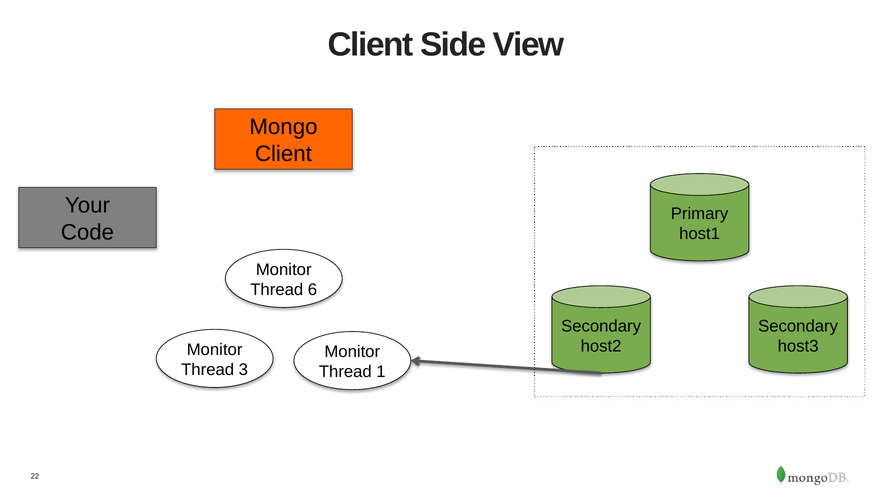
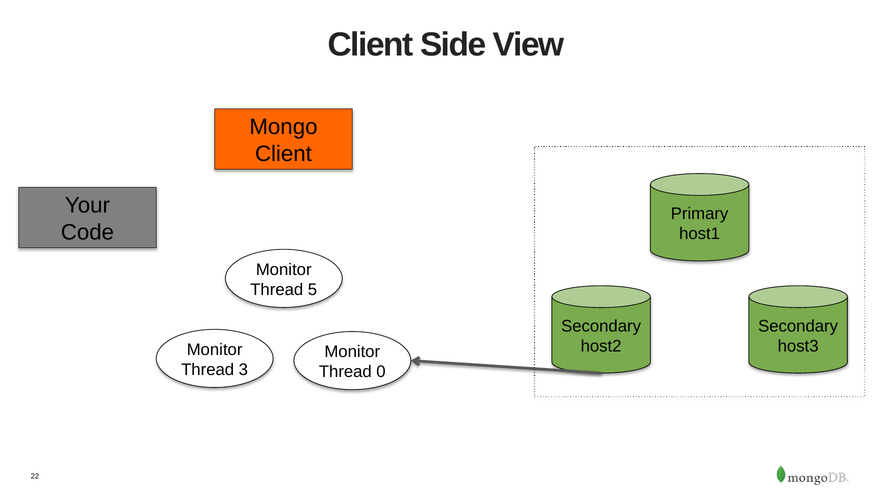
6: 6 -> 5
1: 1 -> 0
